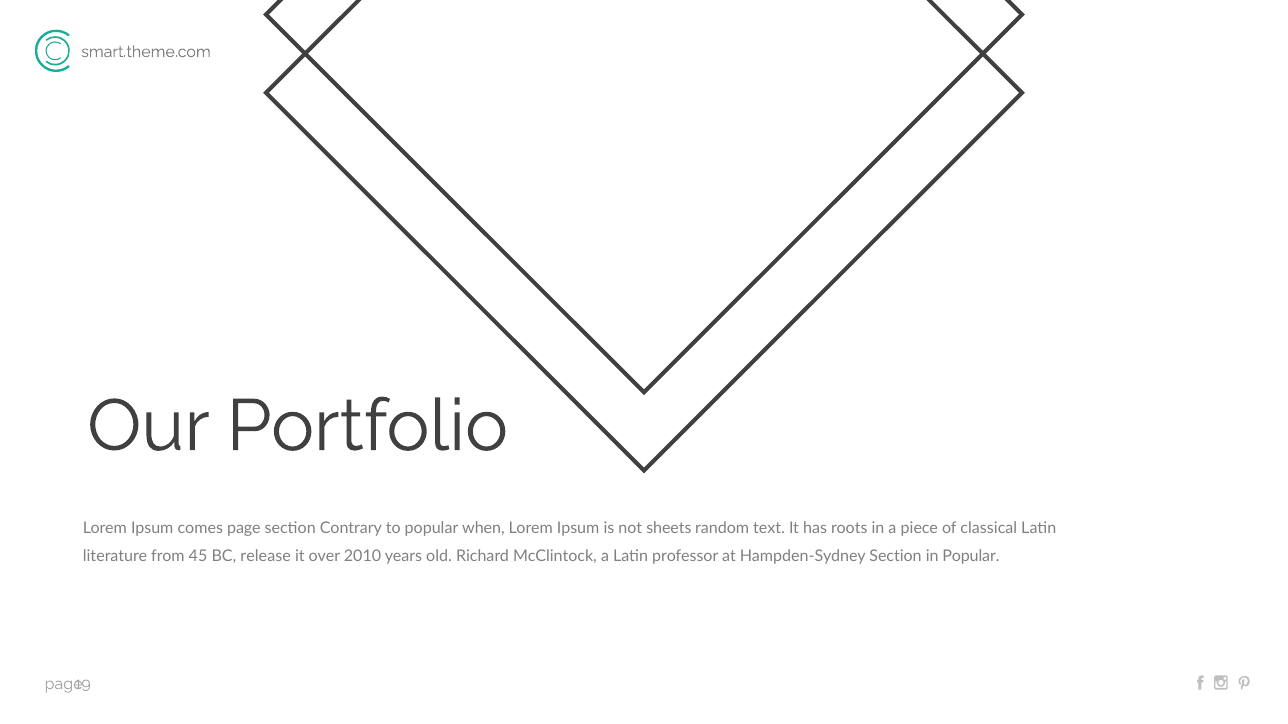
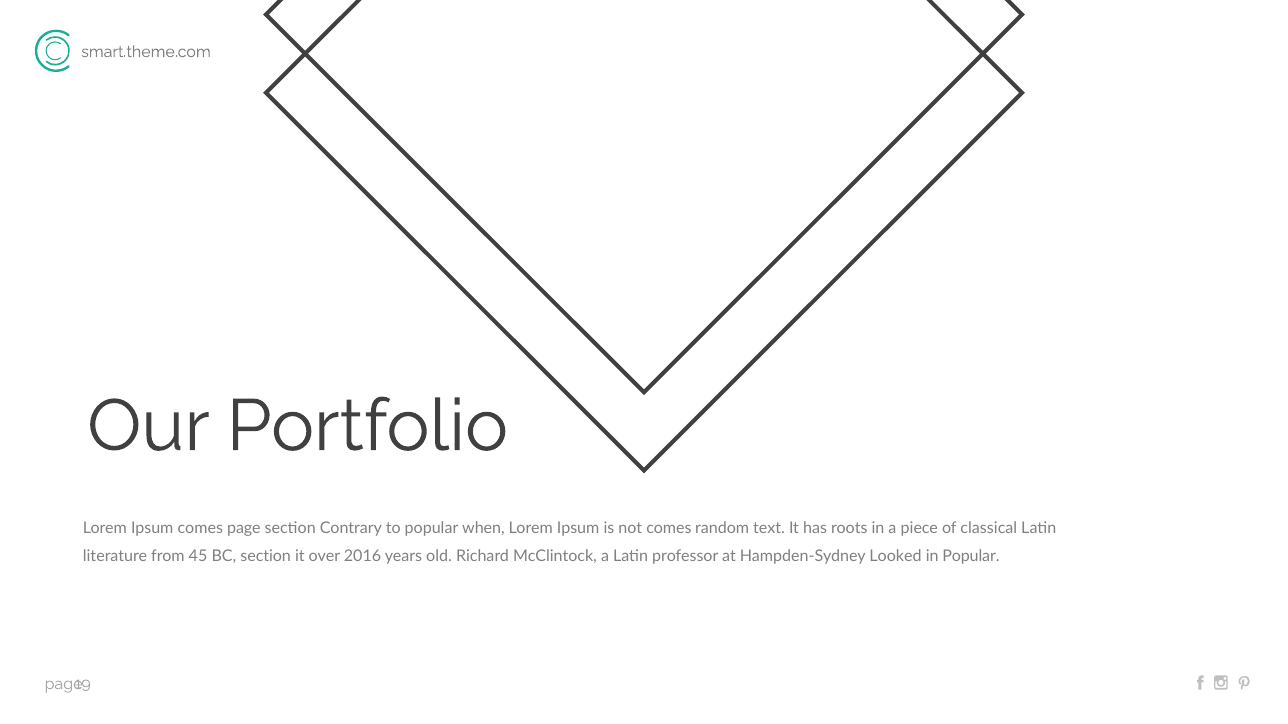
not sheets: sheets -> comes
BC release: release -> section
2010: 2010 -> 2016
Hampden-Sydney Section: Section -> Looked
